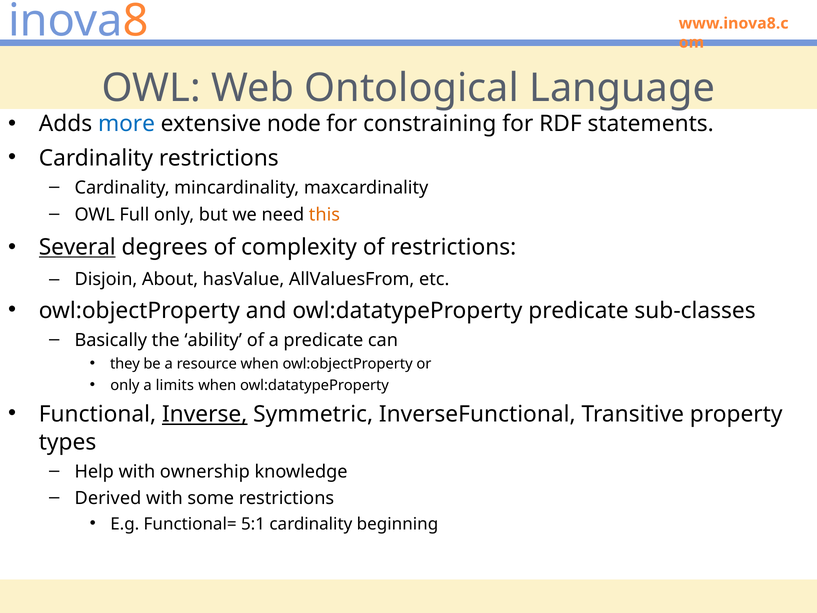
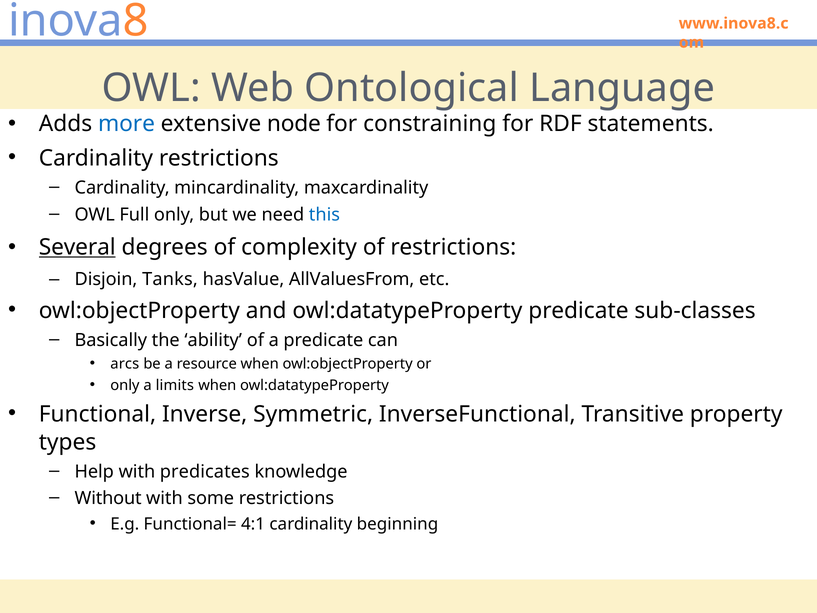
this colour: orange -> blue
About: About -> Tanks
they: they -> arcs
Inverse underline: present -> none
ownership: ownership -> predicates
Derived: Derived -> Without
5:1: 5:1 -> 4:1
